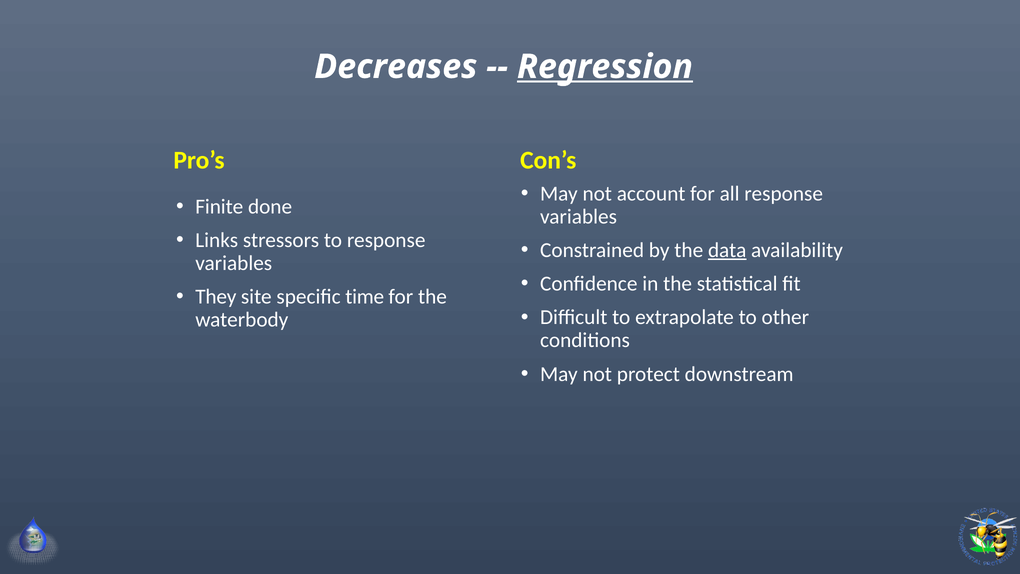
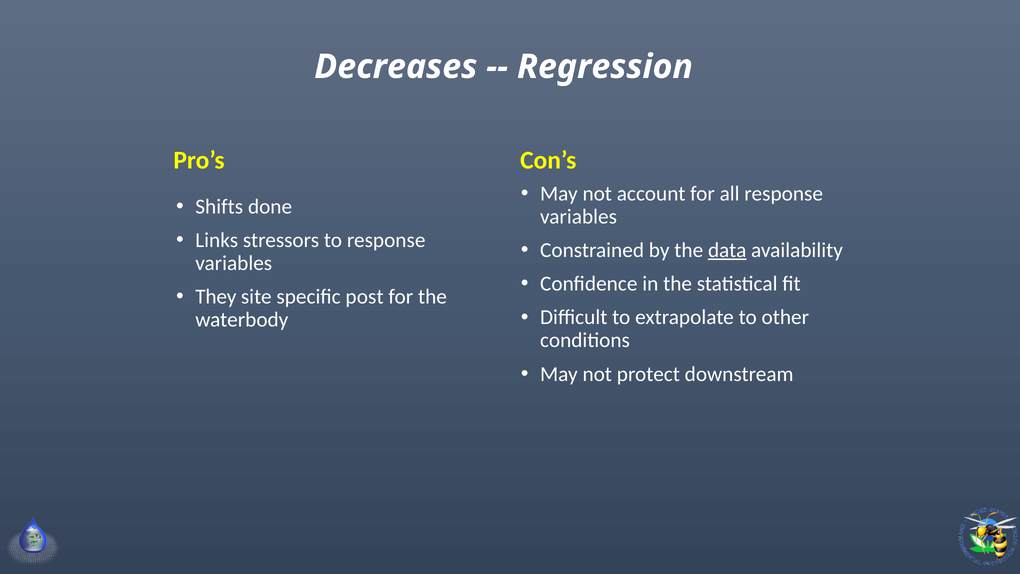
Regression underline: present -> none
Finite: Finite -> Shifts
time: time -> post
